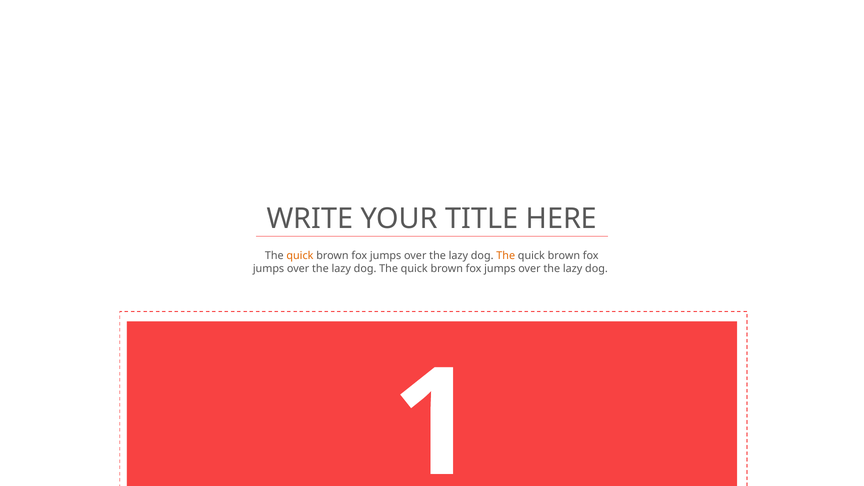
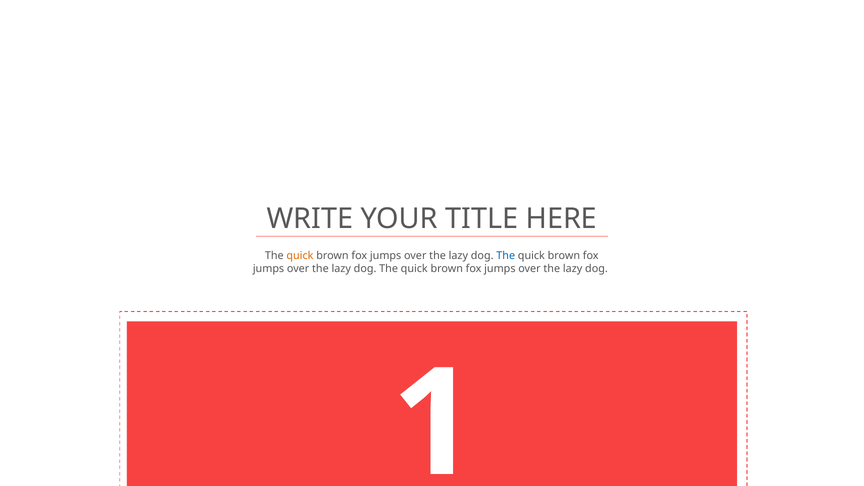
The at (506, 256) colour: orange -> blue
